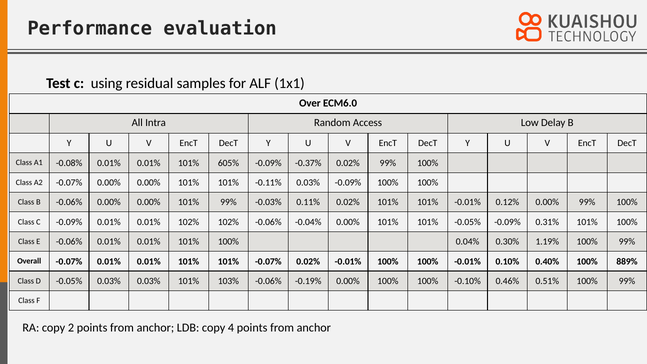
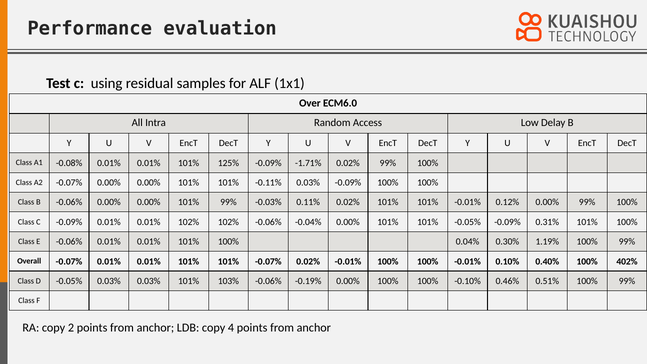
605%: 605% -> 125%
-0.37%: -0.37% -> -1.71%
889%: 889% -> 402%
